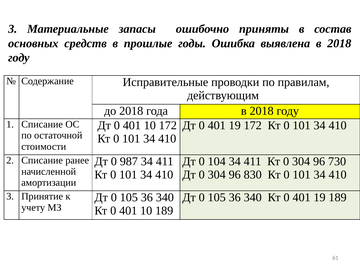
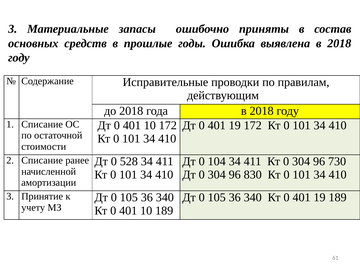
987: 987 -> 528
